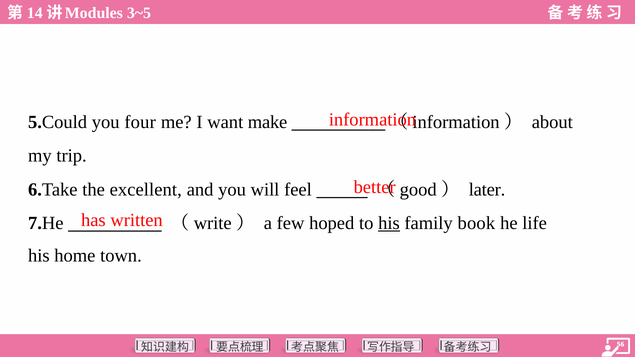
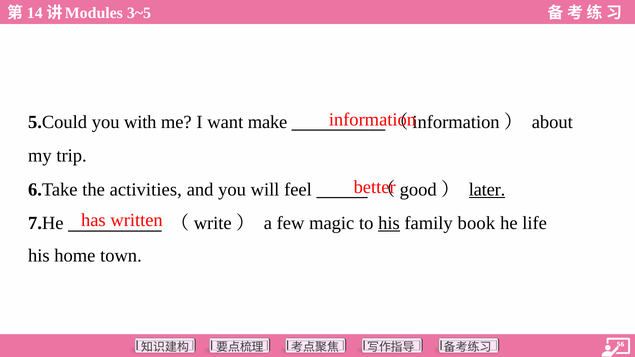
four: four -> with
excellent: excellent -> activities
later underline: none -> present
hoped: hoped -> magic
